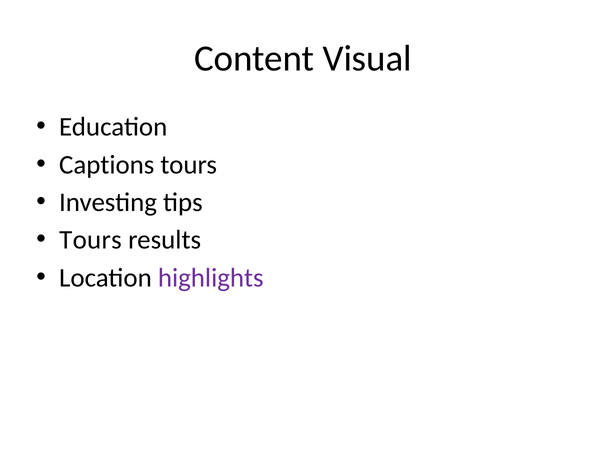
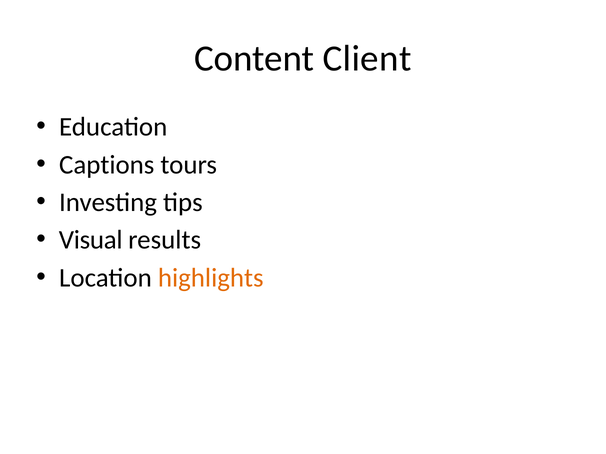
Visual: Visual -> Client
Tours at (90, 240): Tours -> Visual
highlights colour: purple -> orange
